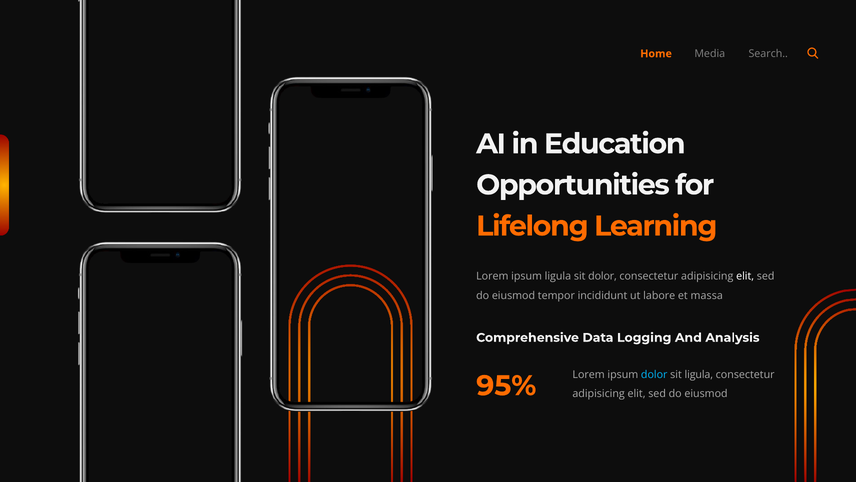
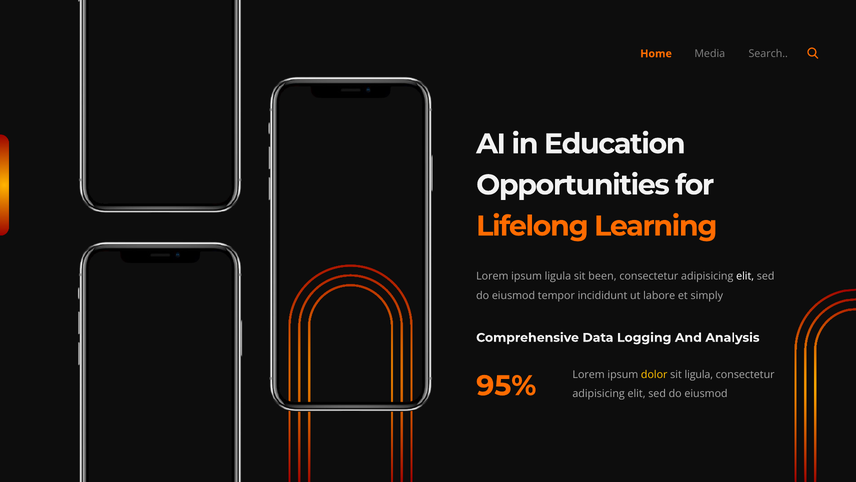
sit dolor: dolor -> been
massa: massa -> simply
dolor at (654, 374) colour: light blue -> yellow
